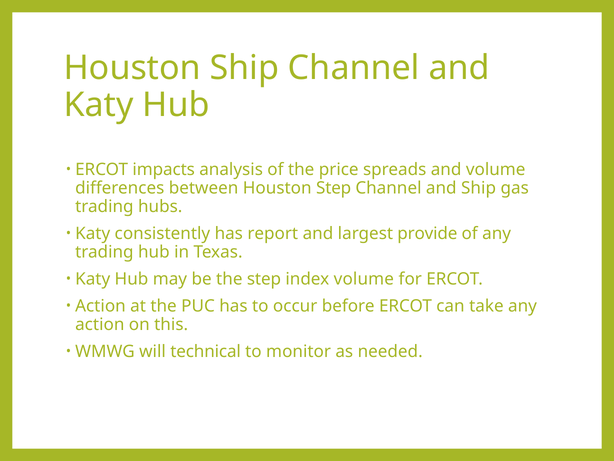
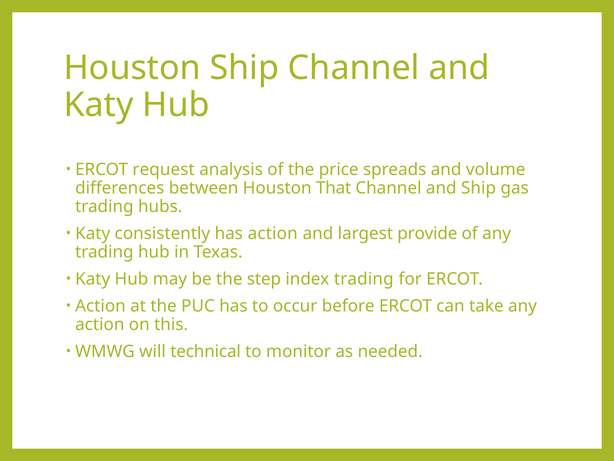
impacts: impacts -> request
Houston Step: Step -> That
has report: report -> action
index volume: volume -> trading
